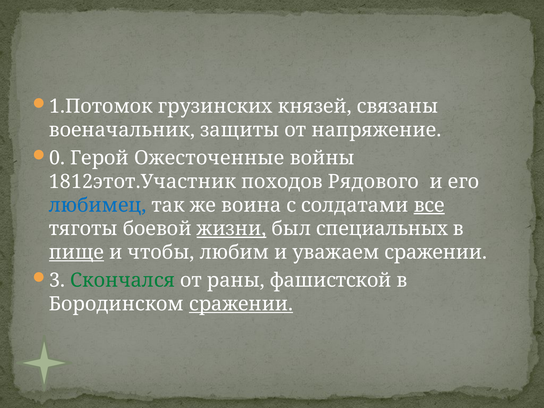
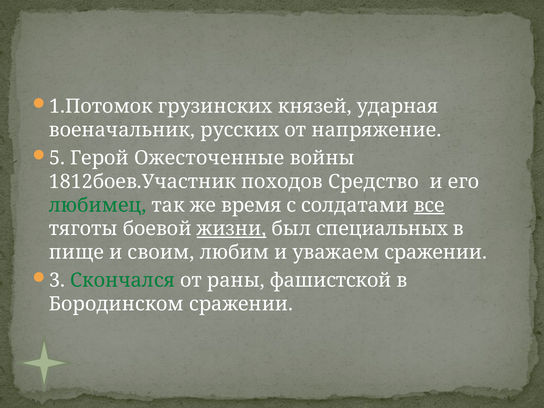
связаны: связаны -> ударная
защиты: защиты -> русских
0: 0 -> 5
1812этот.Участник: 1812этот.Участник -> 1812боев.Участник
Рядового: Рядового -> Средство
любимец colour: blue -> green
воина: воина -> время
пище underline: present -> none
чтобы: чтобы -> своим
сражении at (241, 304) underline: present -> none
